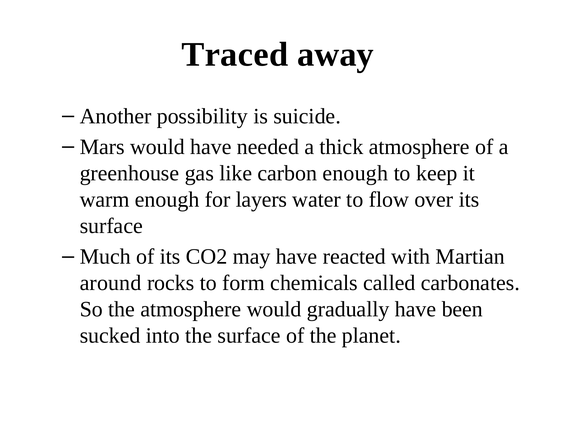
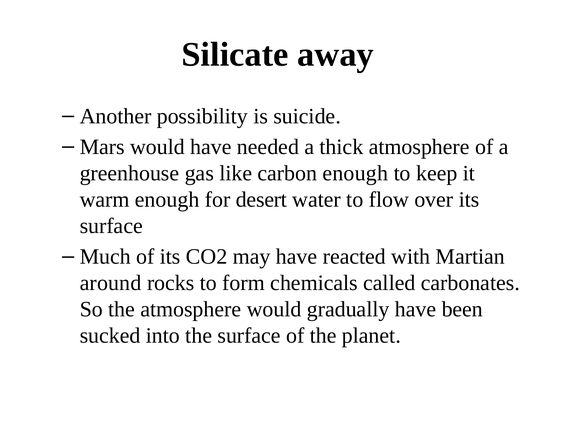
Traced: Traced -> Silicate
layers: layers -> desert
